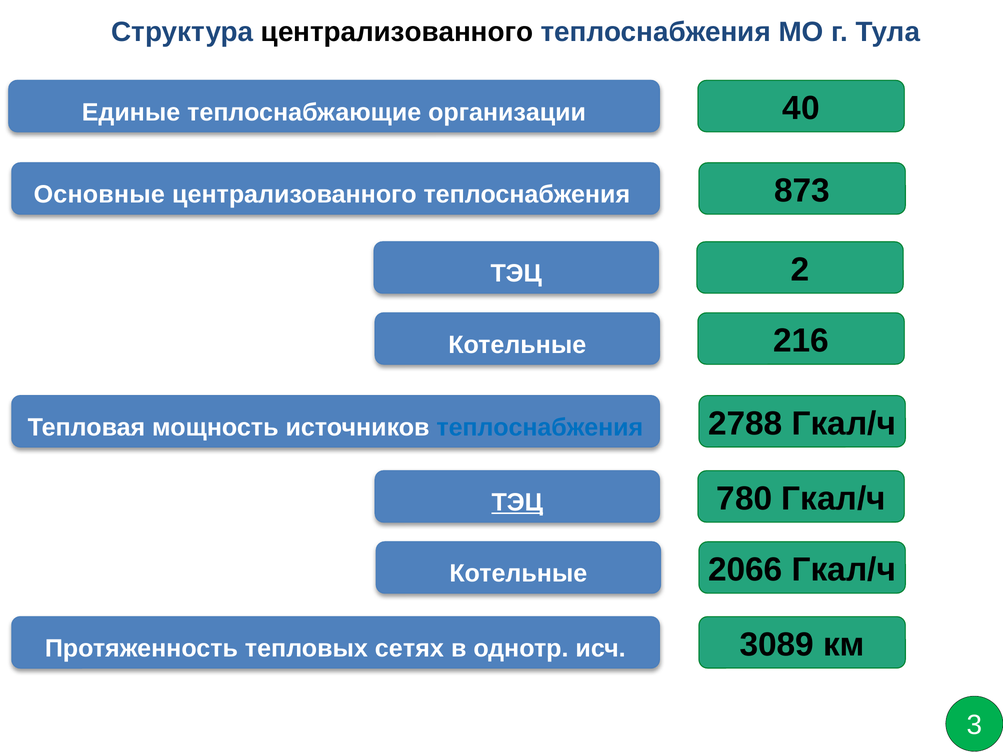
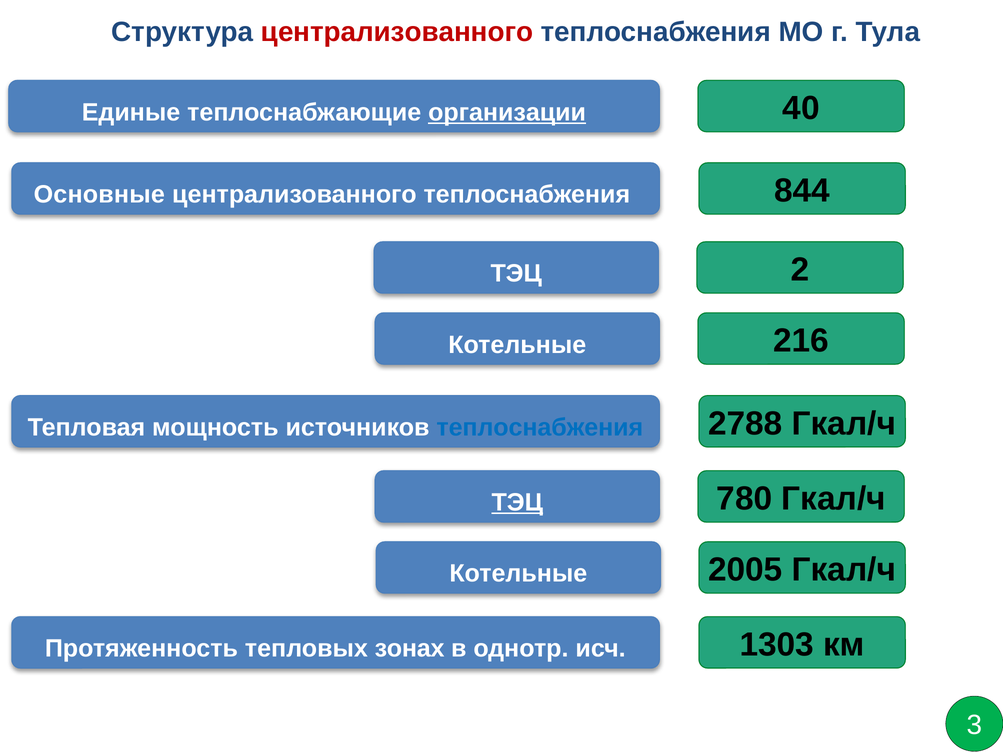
централизованного at (397, 32) colour: black -> red
организации underline: none -> present
873: 873 -> 844
2066: 2066 -> 2005
сетях: сетях -> зонах
3089: 3089 -> 1303
